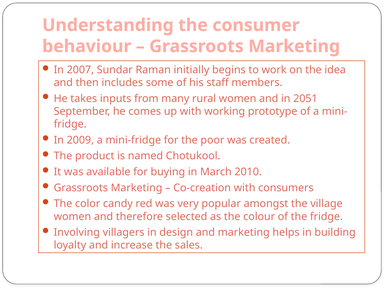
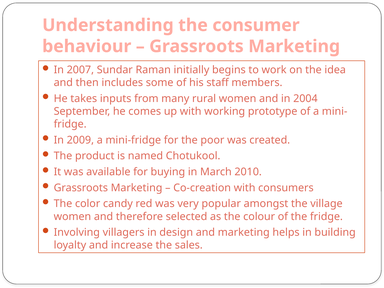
2051: 2051 -> 2004
